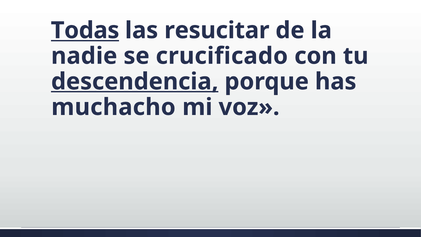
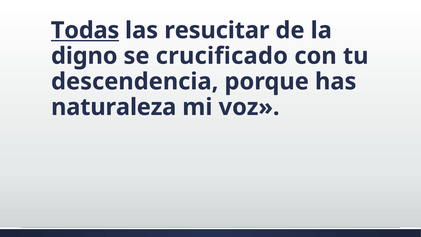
nadie: nadie -> digno
descendencia underline: present -> none
muchacho: muchacho -> naturaleza
